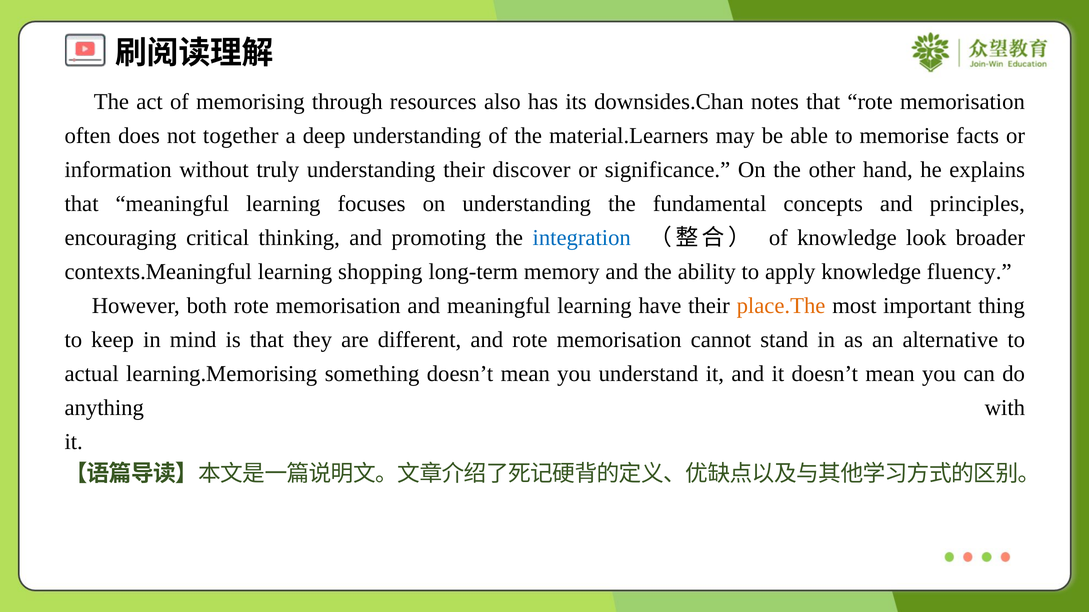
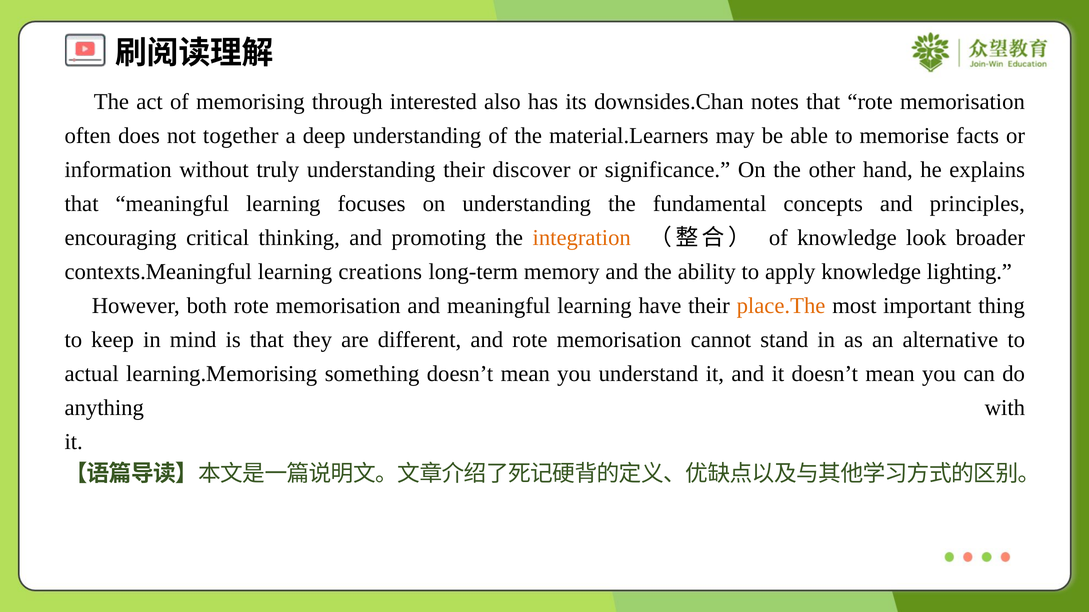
resources: resources -> interested
integration colour: blue -> orange
shopping: shopping -> creations
fluency: fluency -> lighting
